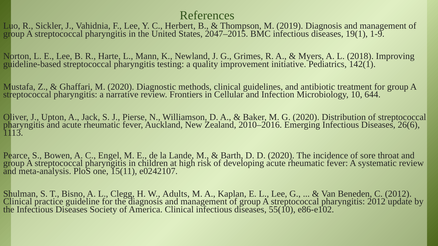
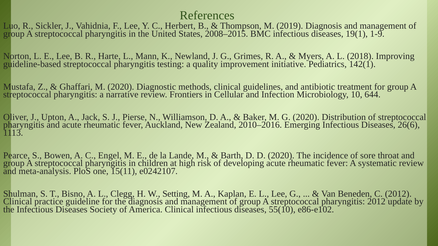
2047–2015: 2047–2015 -> 2008–2015
Adults: Adults -> Setting
